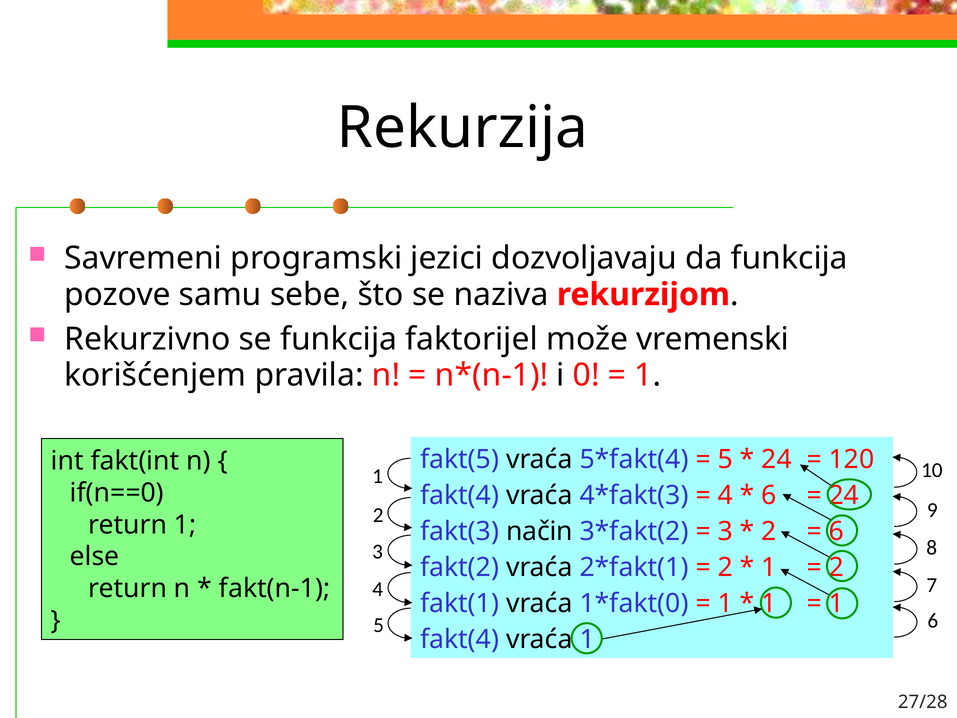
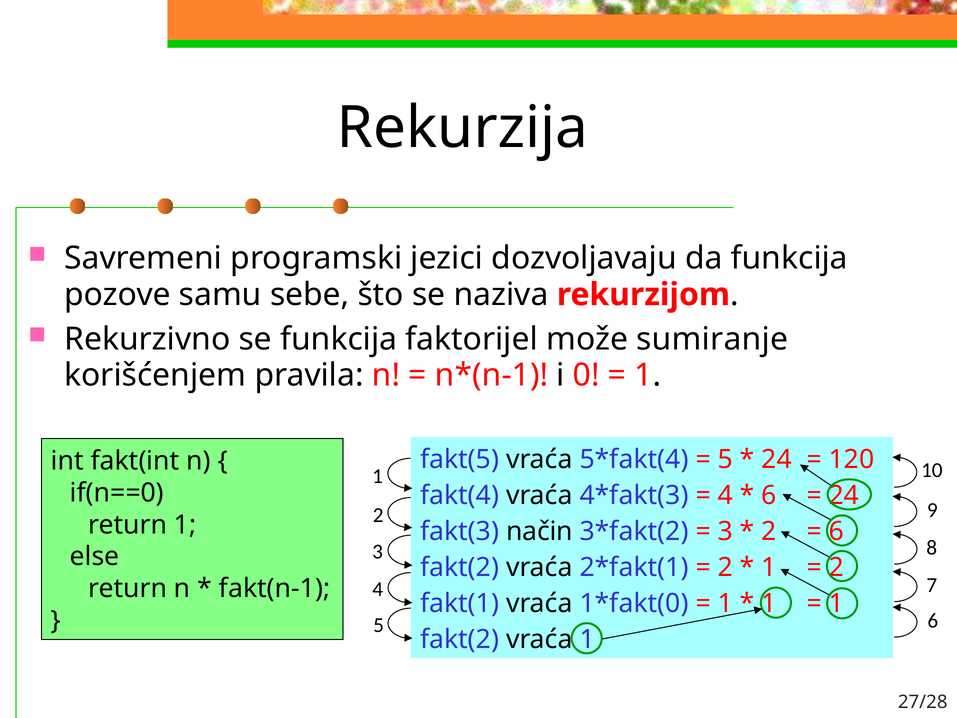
vremenski: vremenski -> sumiranje
fakt(4 at (460, 639): fakt(4 -> fakt(2
